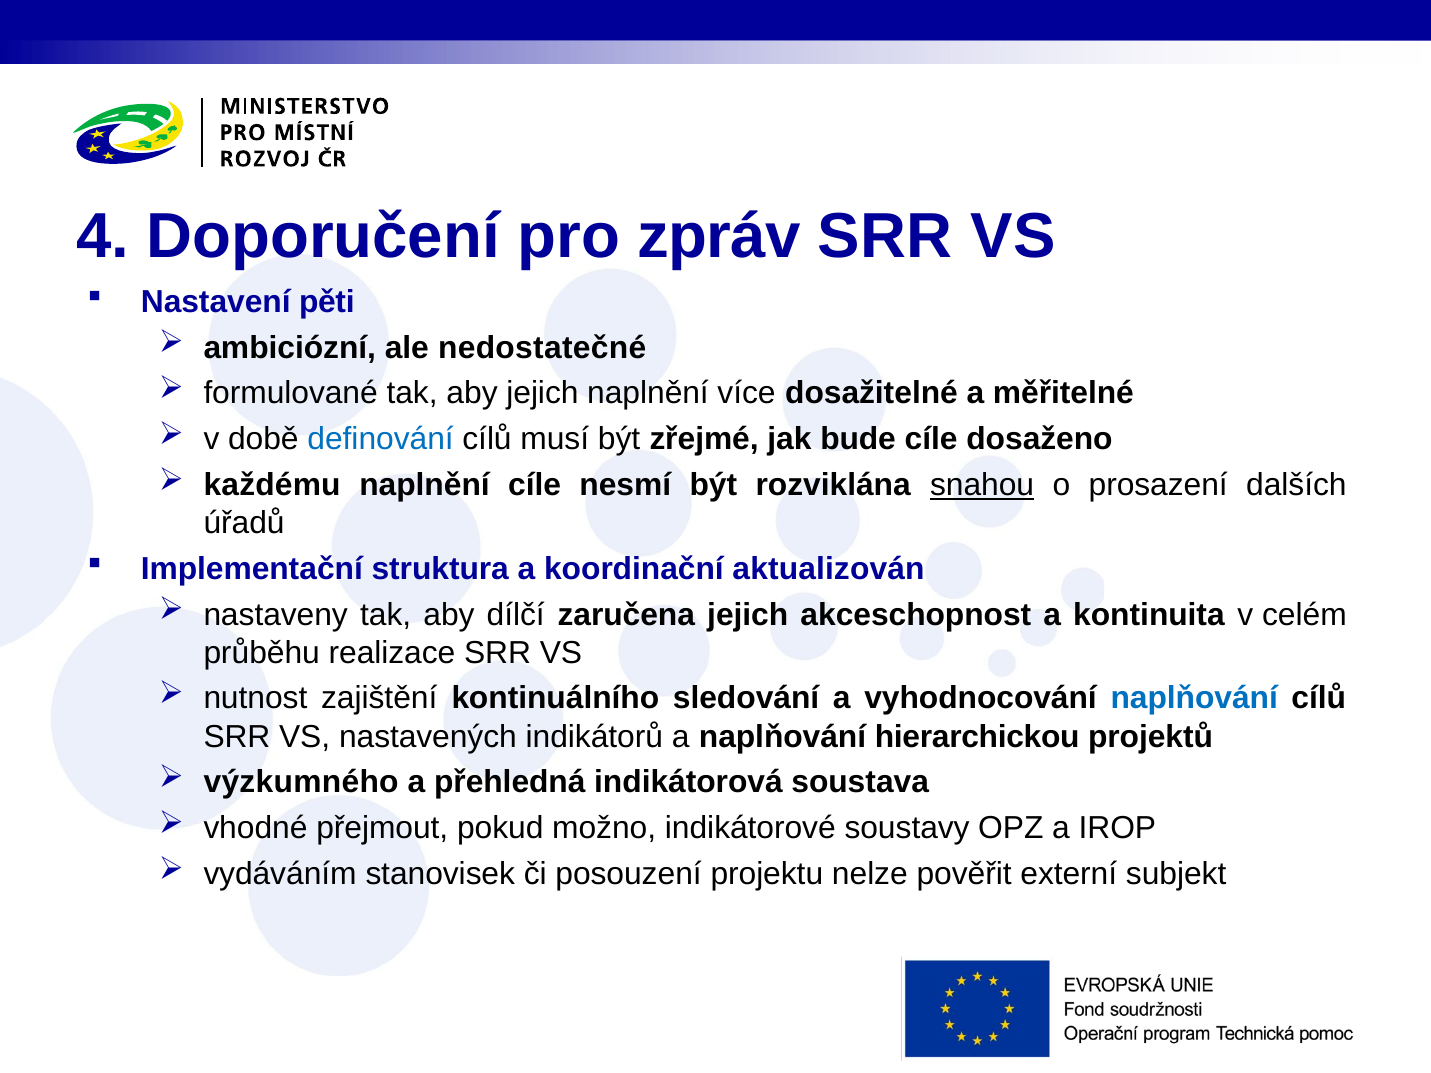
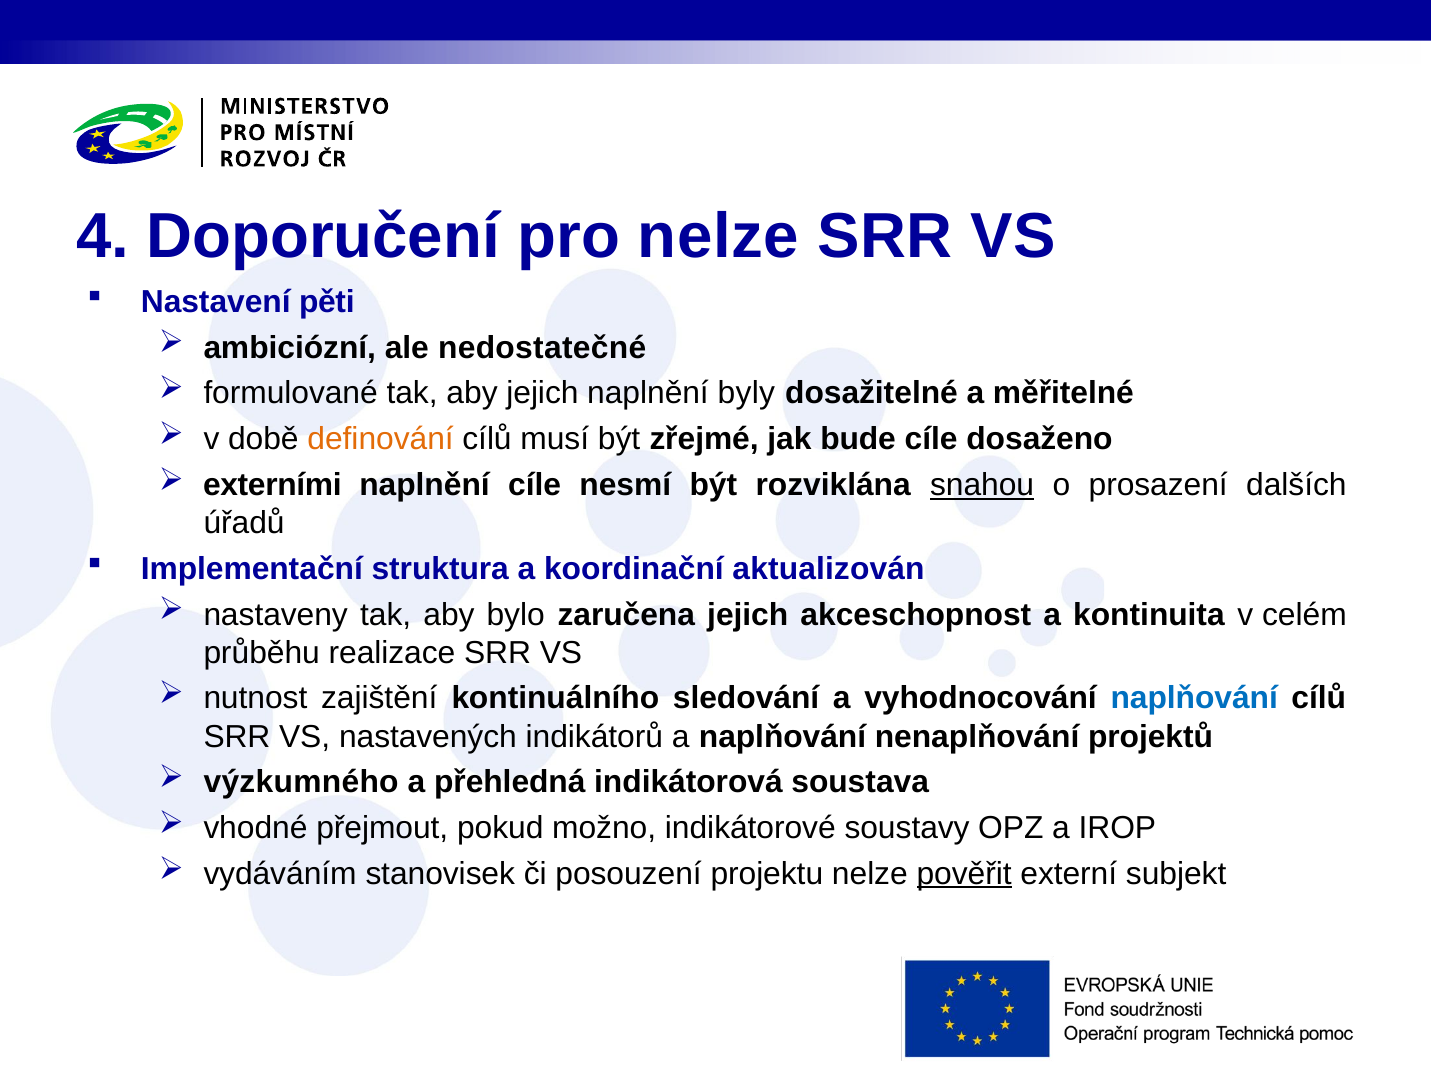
pro zpráv: zpráv -> nelze
více: více -> byly
definování colour: blue -> orange
každému: každému -> externími
dílčí: dílčí -> bylo
hierarchickou: hierarchickou -> nenaplňování
pověřit underline: none -> present
